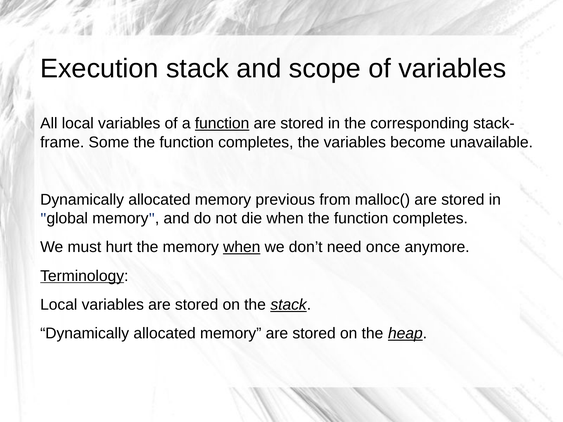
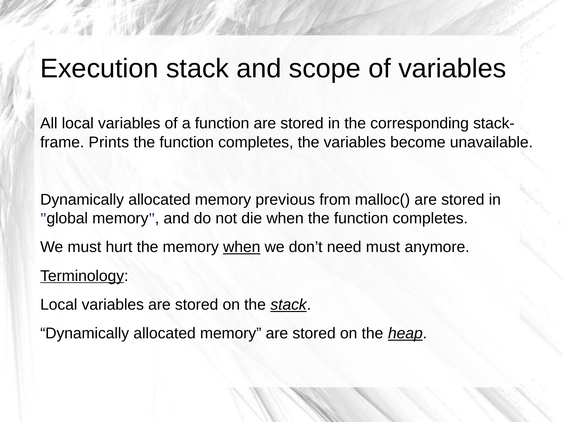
function at (222, 124) underline: present -> none
Some: Some -> Prints
need once: once -> must
